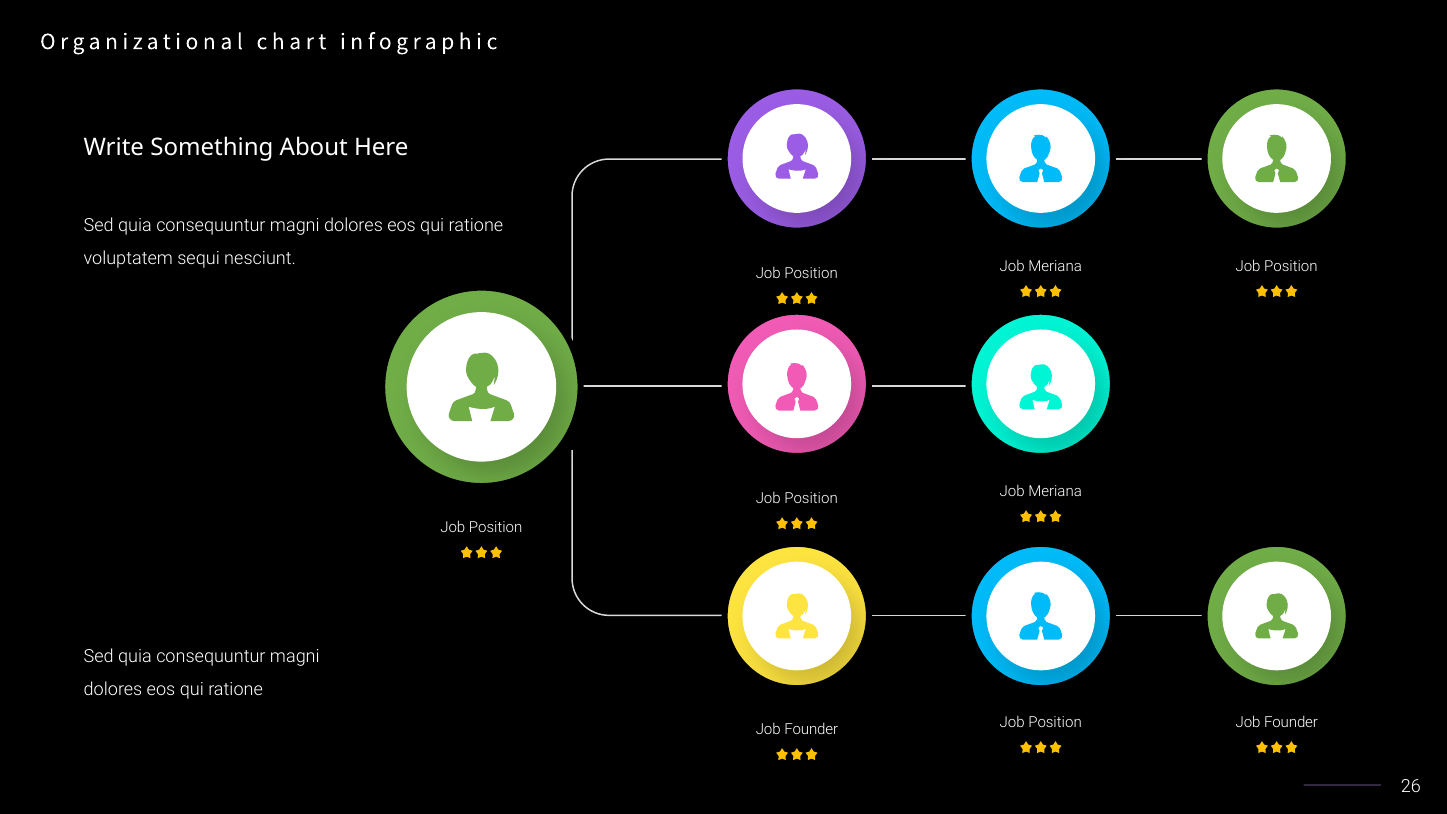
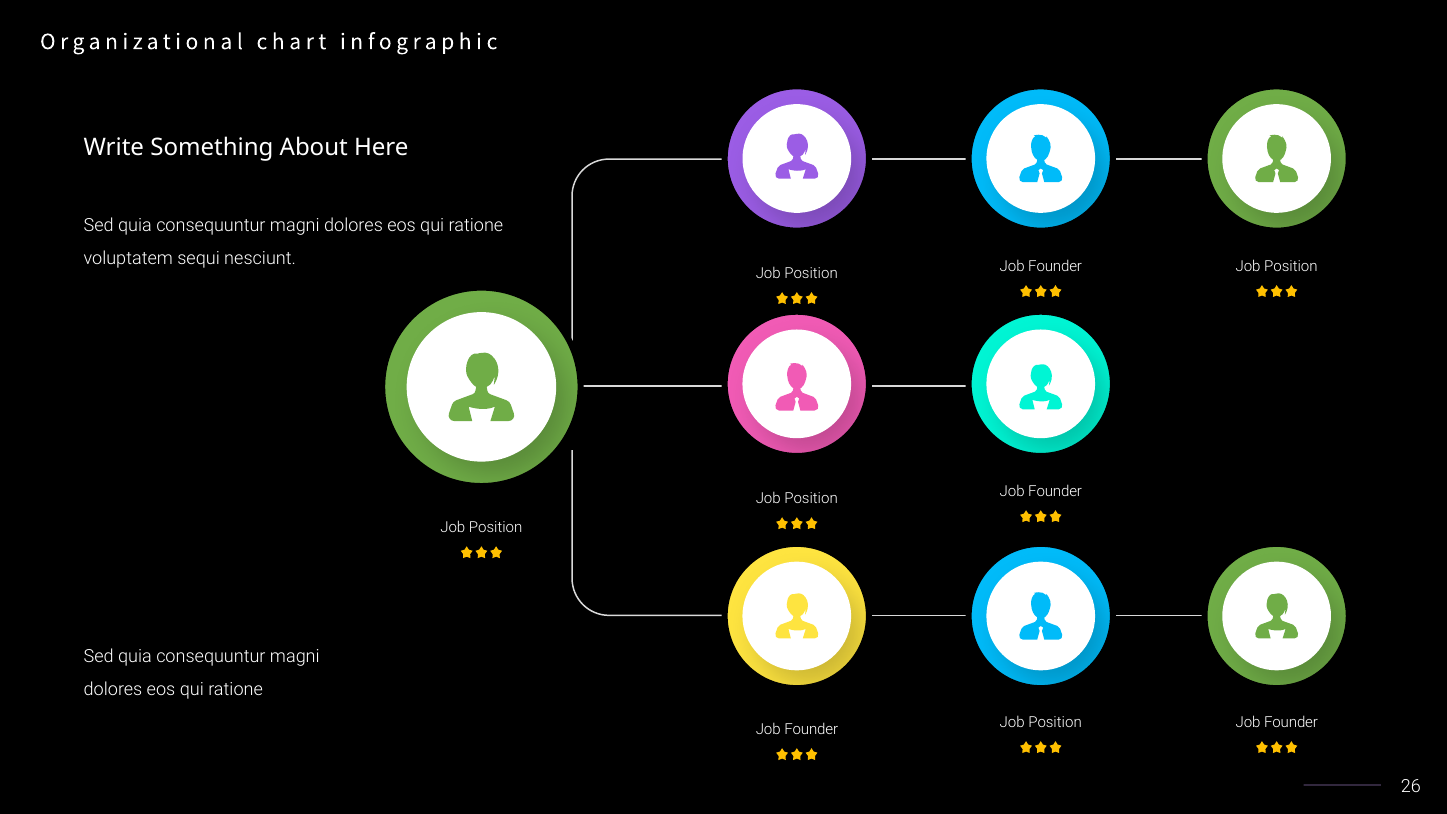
Meriana at (1055, 267): Meriana -> Founder
Meriana at (1055, 492): Meriana -> Founder
